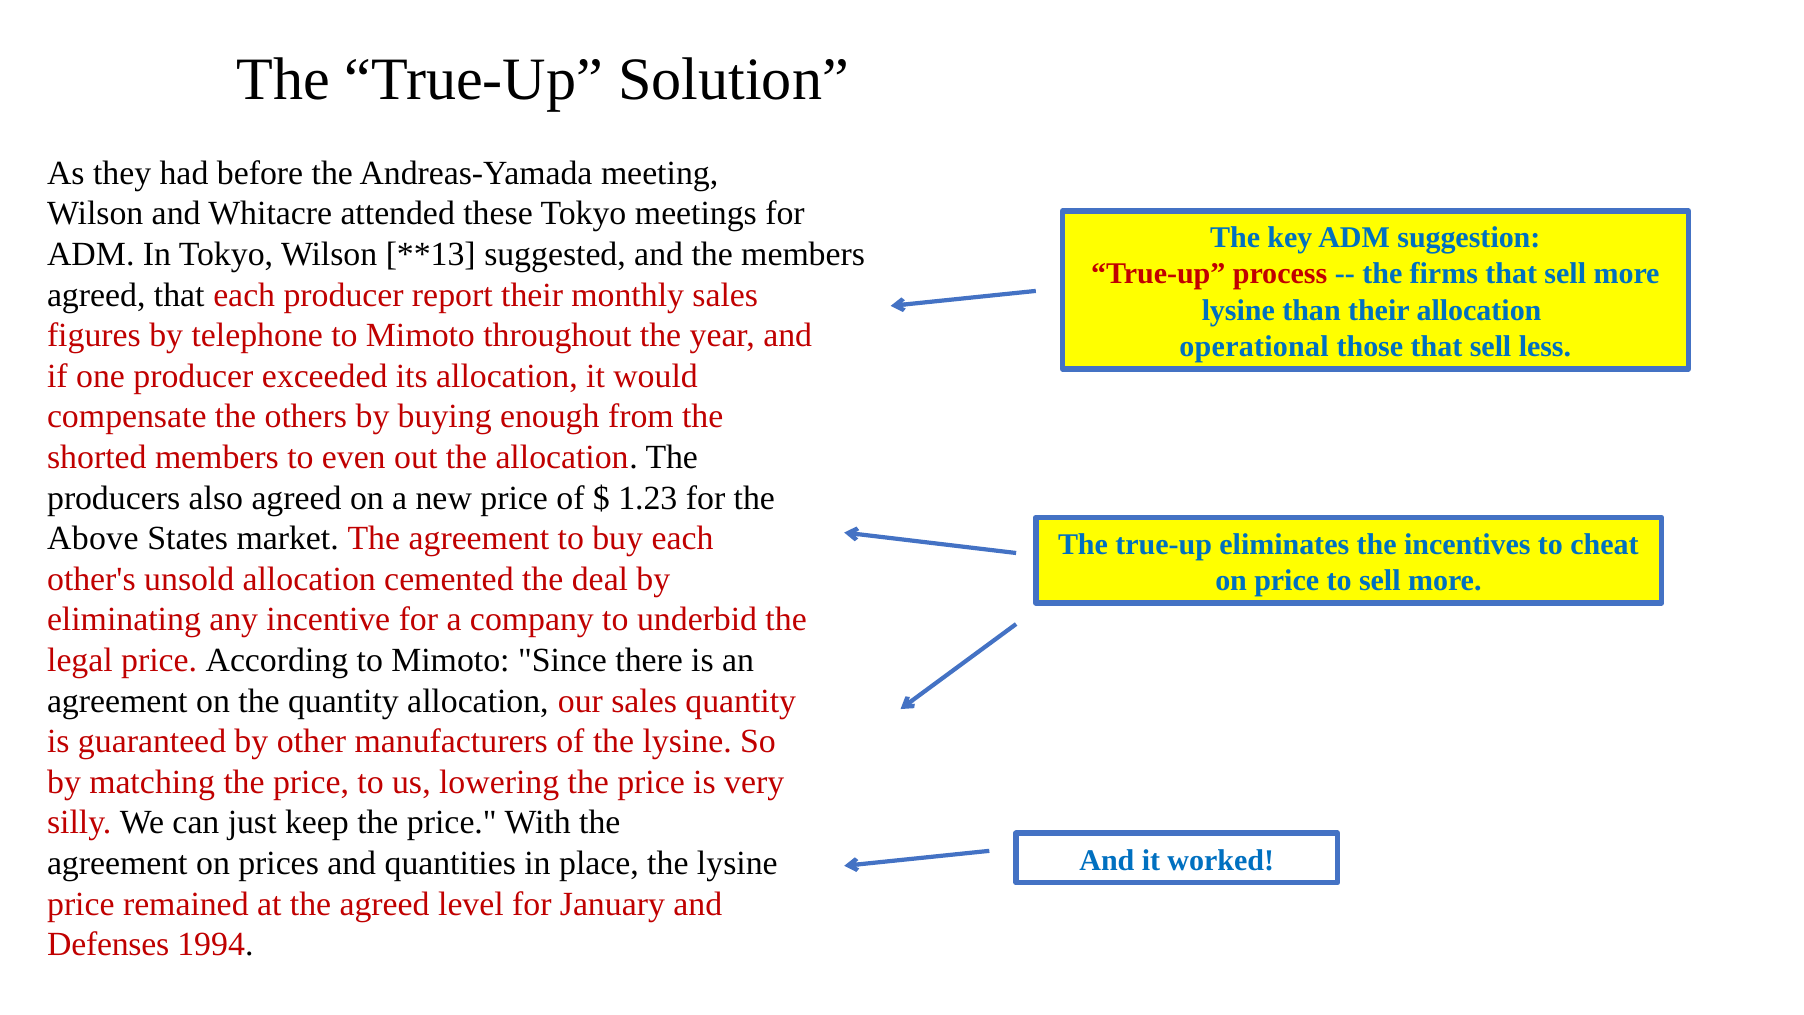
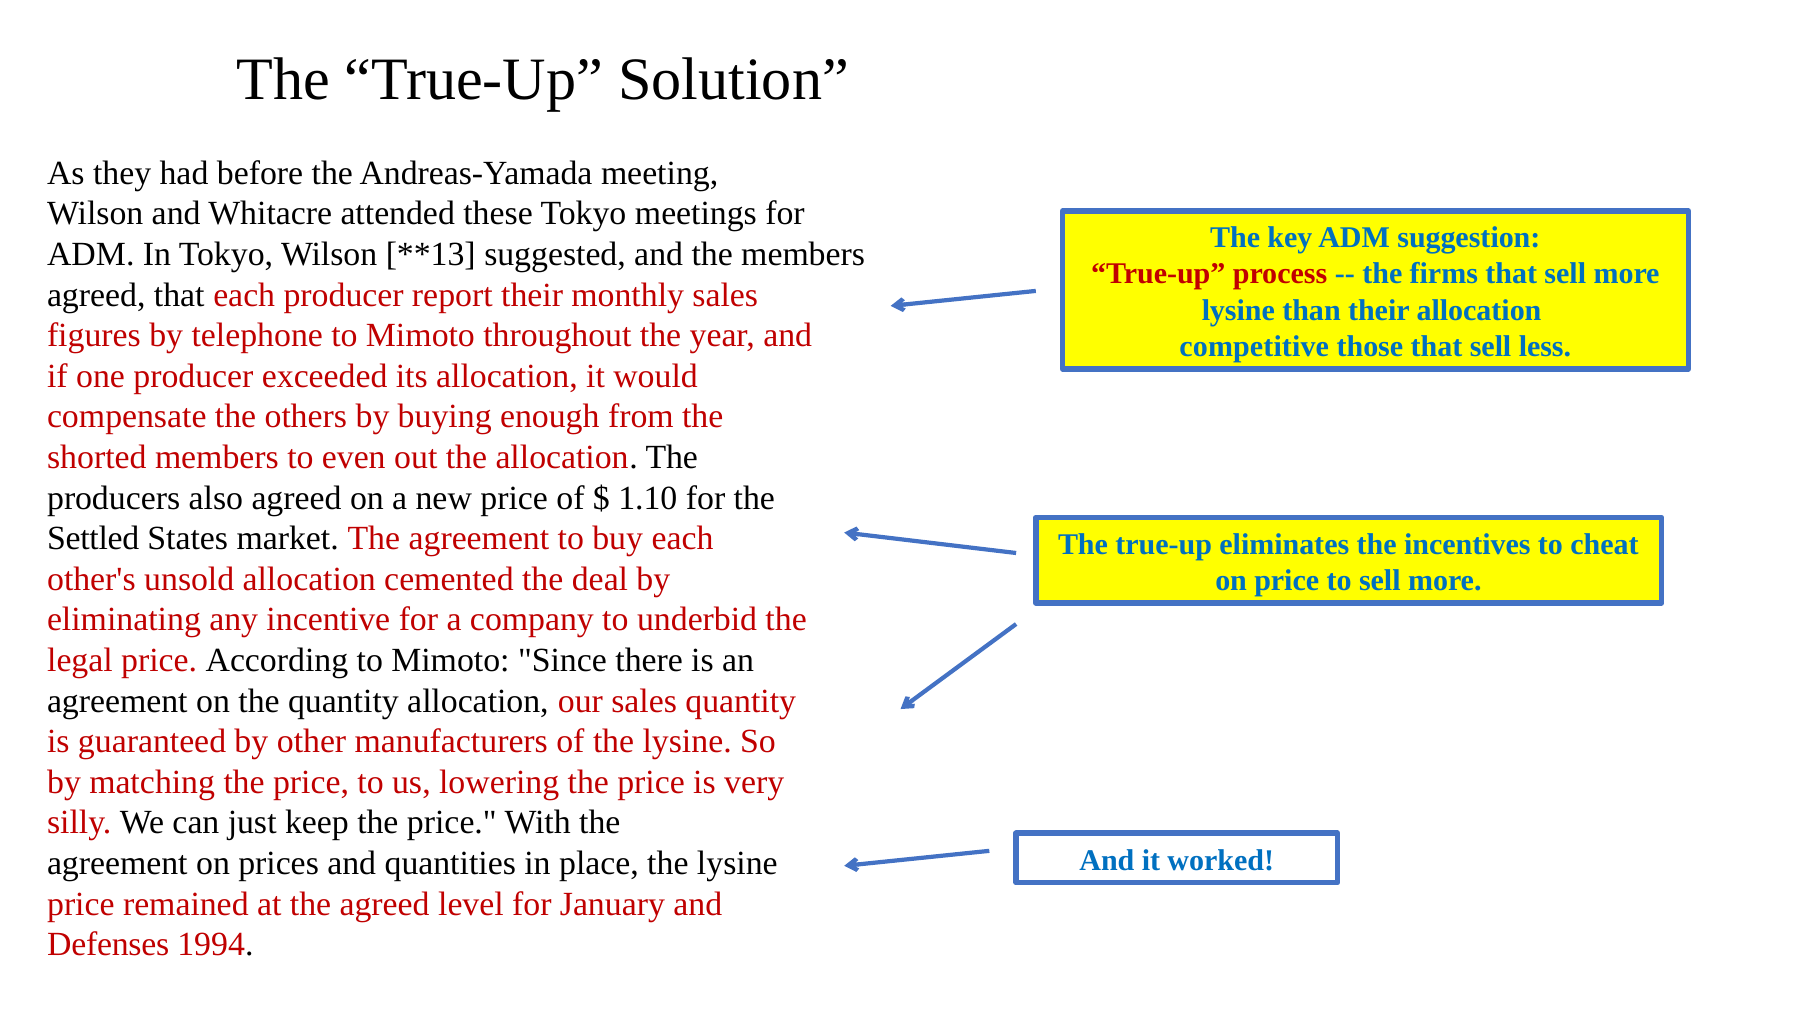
operational: operational -> competitive
1.23: 1.23 -> 1.10
Above: Above -> Settled
